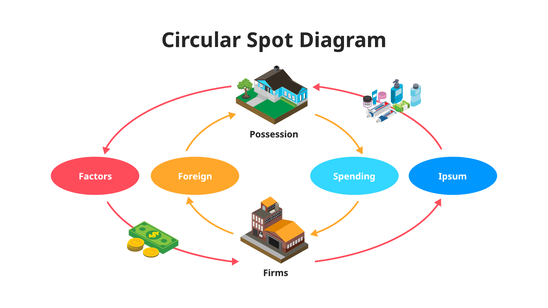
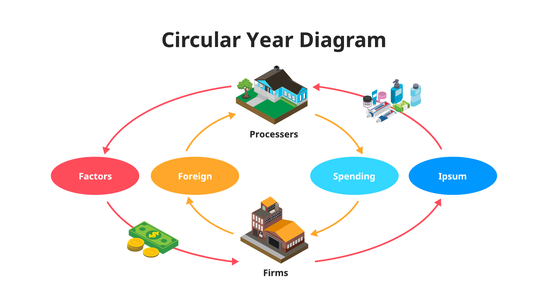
Spot: Spot -> Year
Possession: Possession -> Processers
